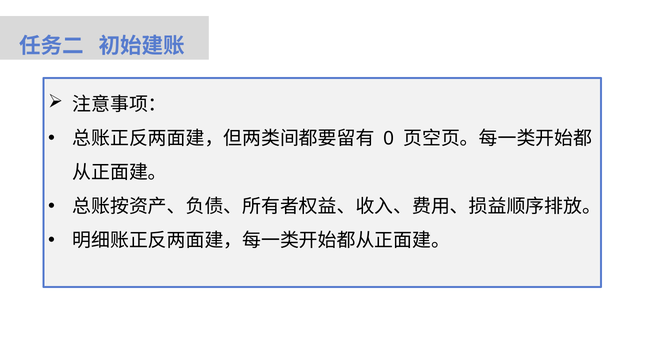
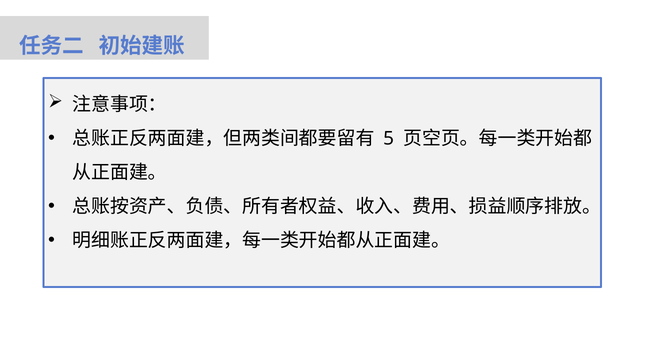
0: 0 -> 5
